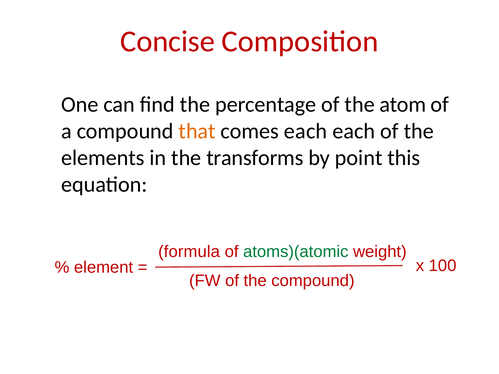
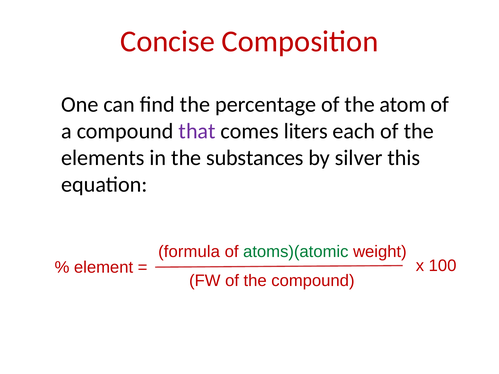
that colour: orange -> purple
comes each: each -> liters
transforms: transforms -> substances
point: point -> silver
